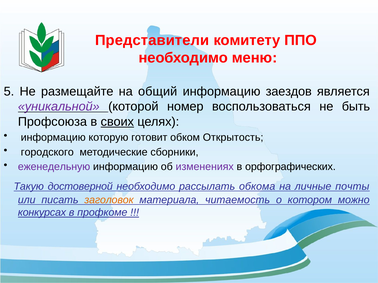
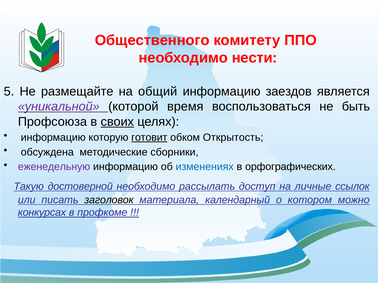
Представители: Представители -> Общественного
меню: меню -> нести
номер: номер -> время
готовит underline: none -> present
городского: городского -> обсуждена
изменениях colour: purple -> blue
обкома: обкома -> доступ
почты: почты -> ссылок
заголовок colour: orange -> black
читаемость: читаемость -> календарный
